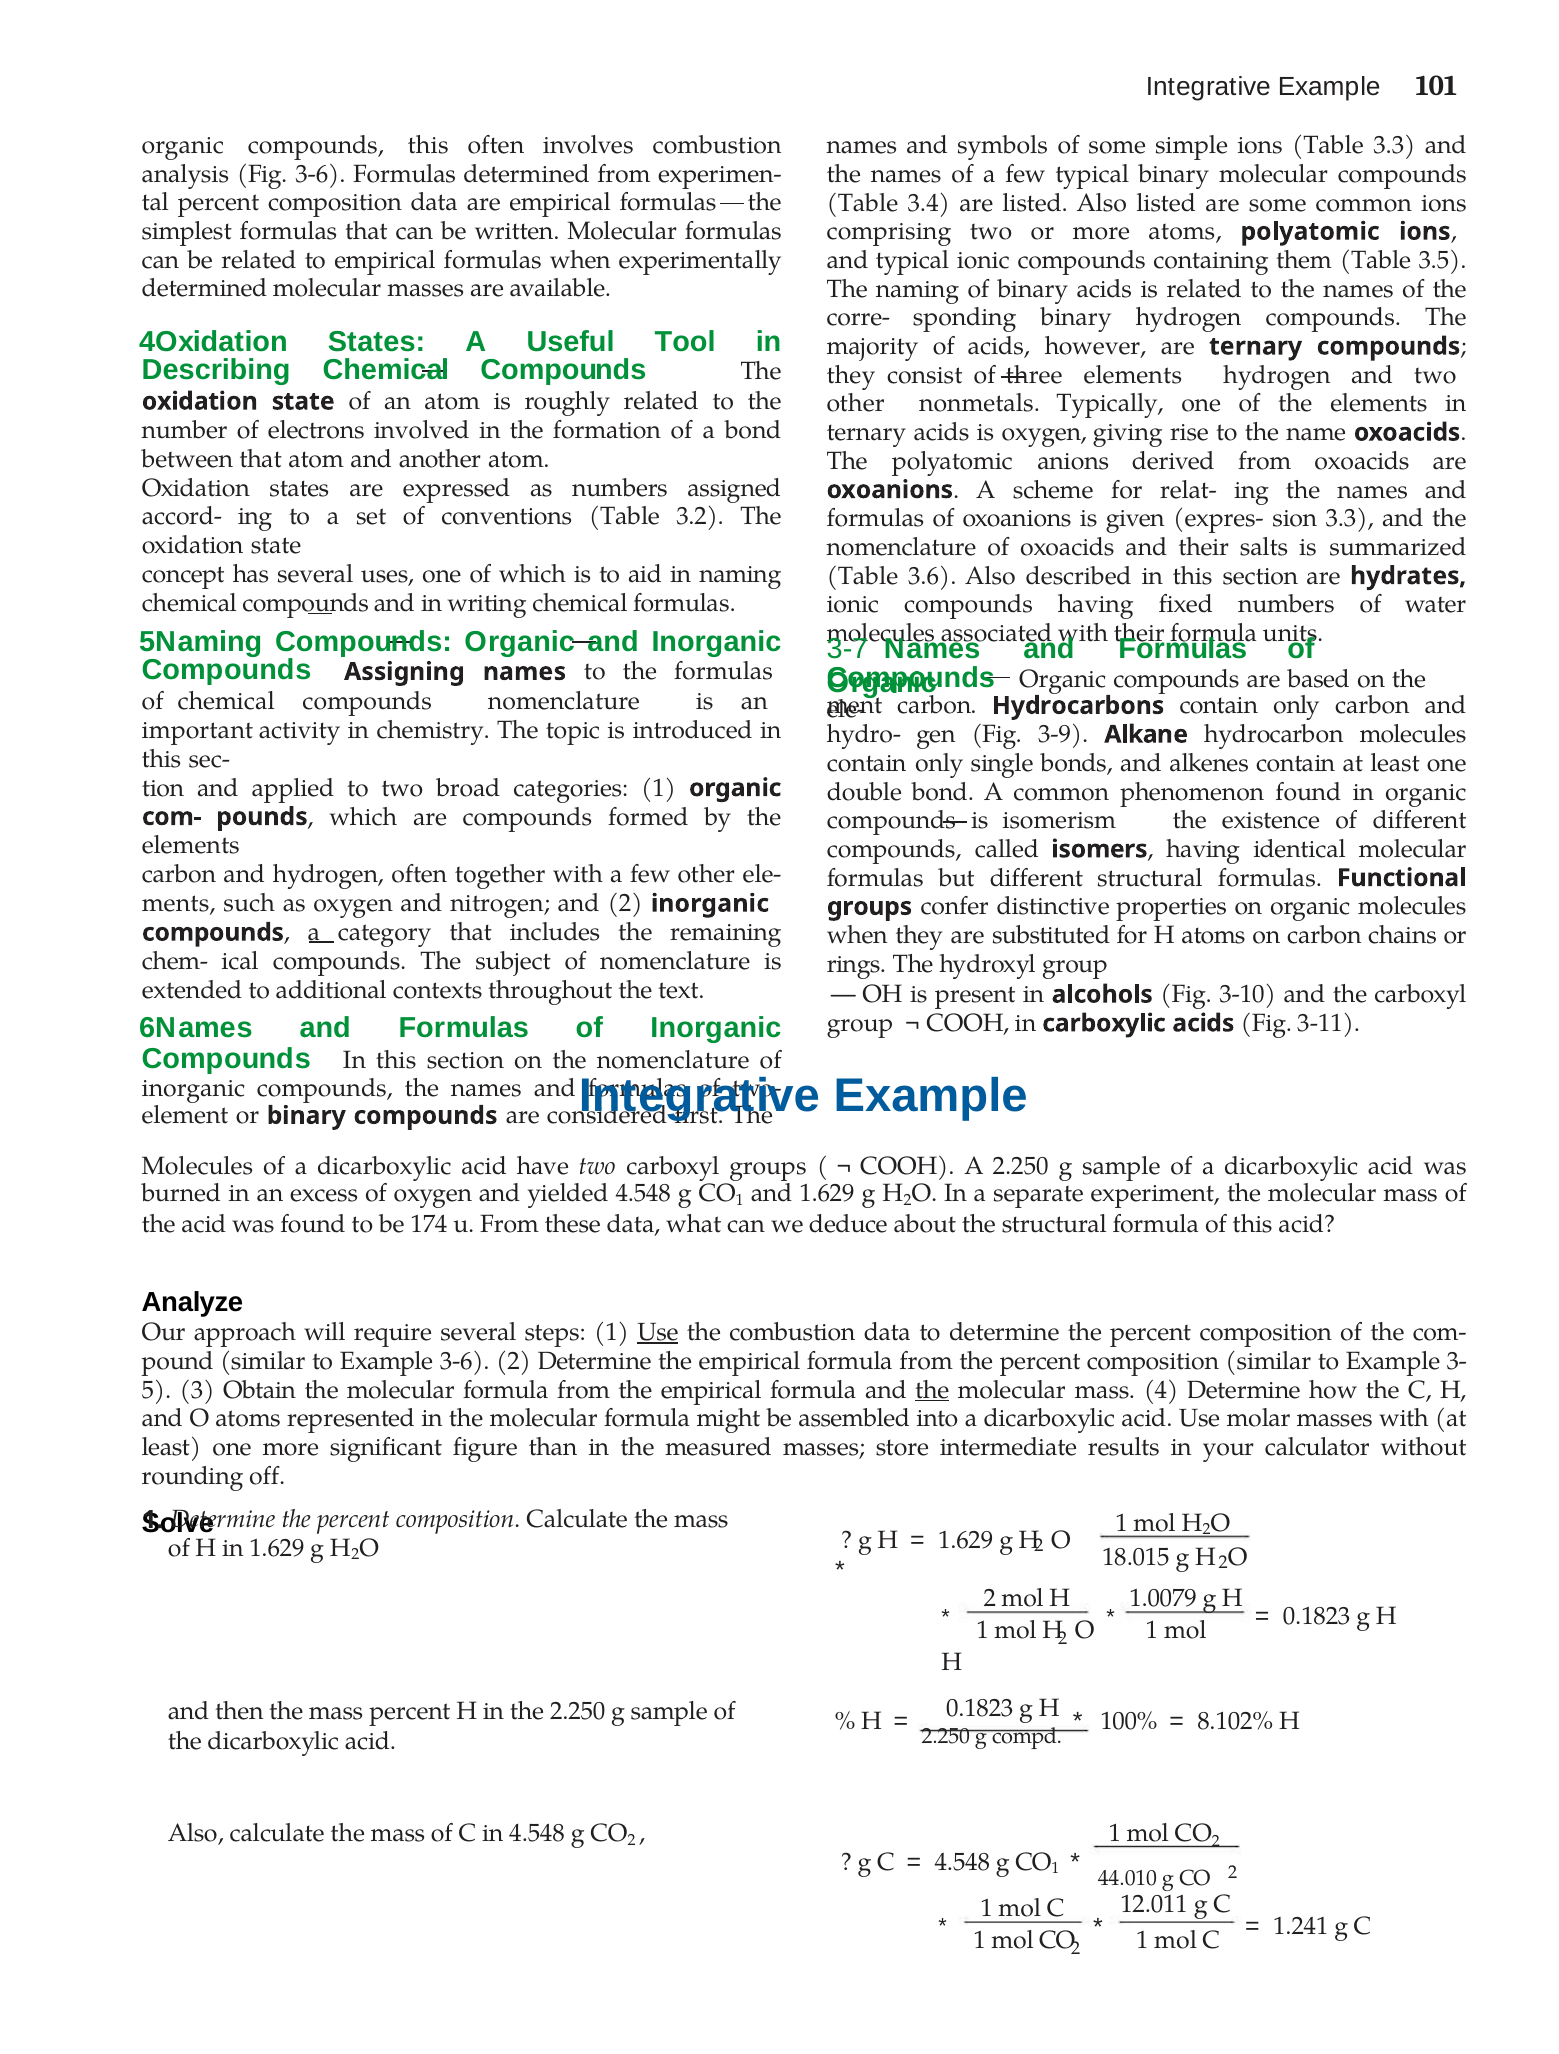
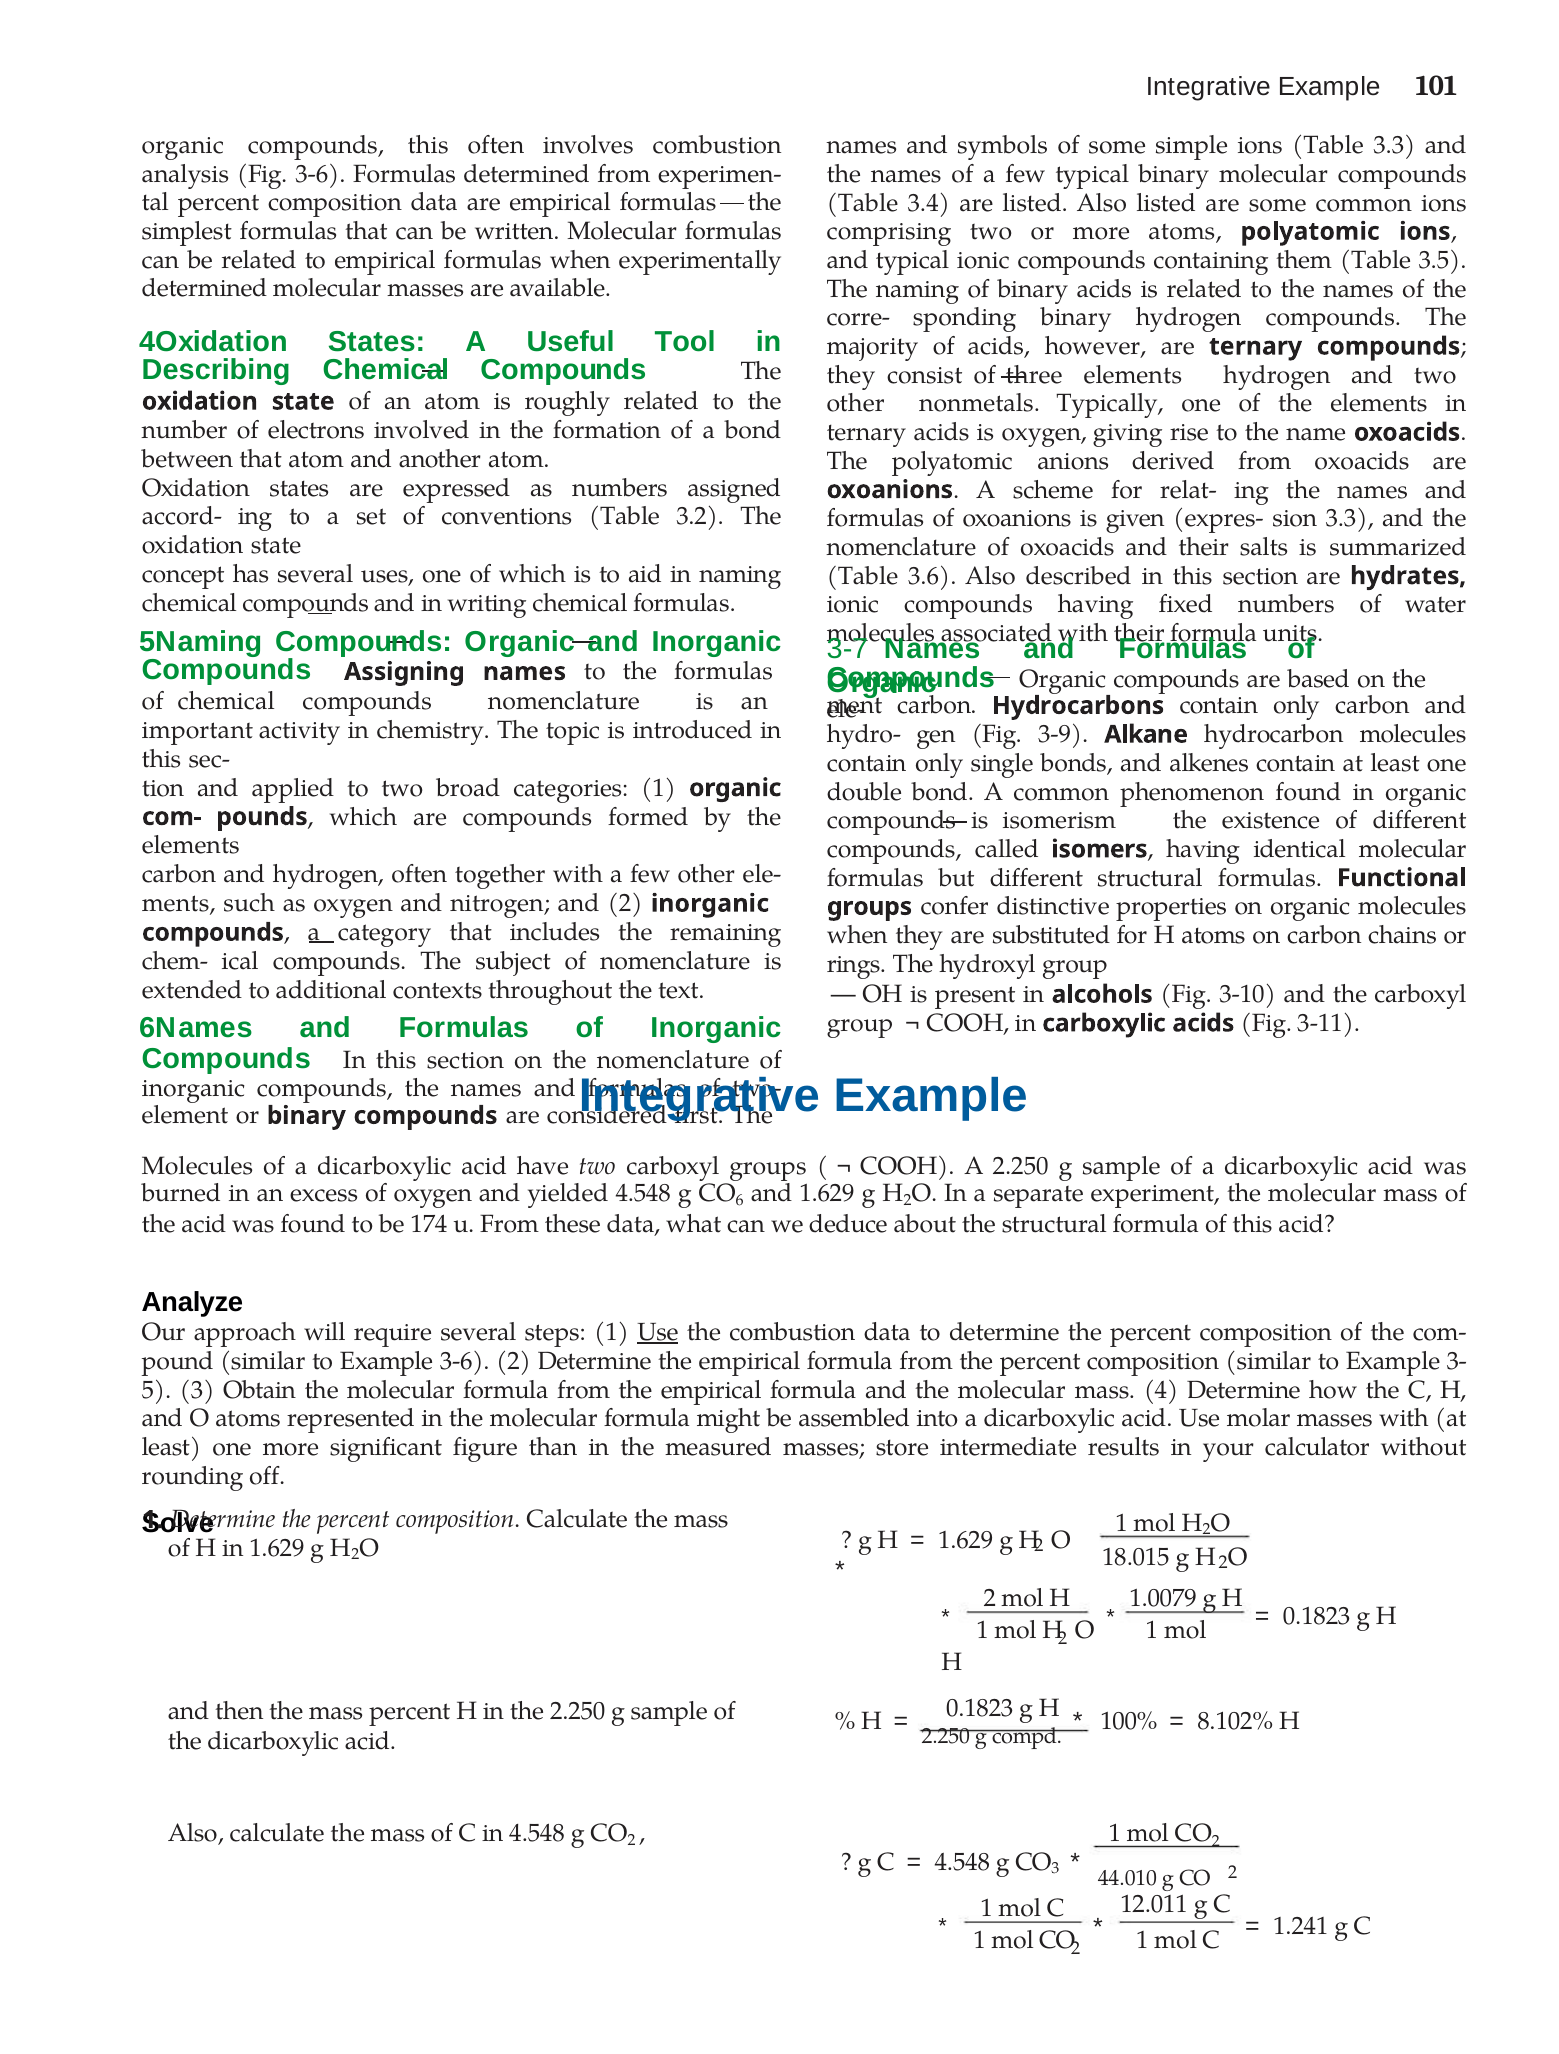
1 at (740, 1201): 1 -> 6
the at (932, 1391) underline: present -> none
1 at (1055, 1870): 1 -> 3
